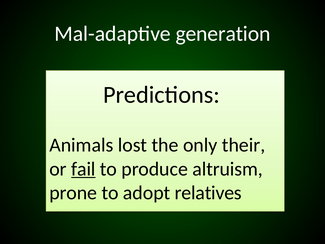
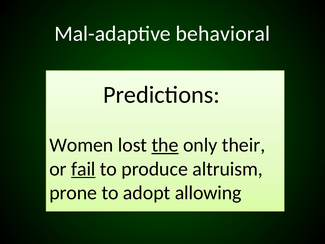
generation: generation -> behavioral
Animals: Animals -> Women
the underline: none -> present
relatives: relatives -> allowing
